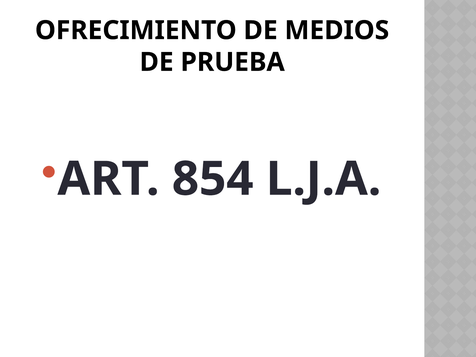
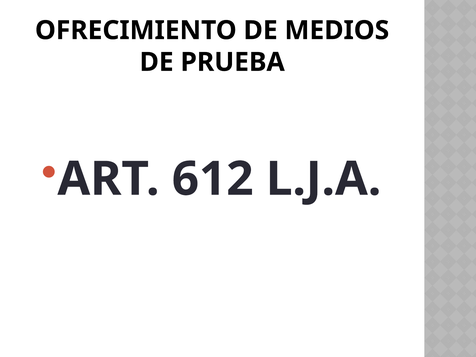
854: 854 -> 612
